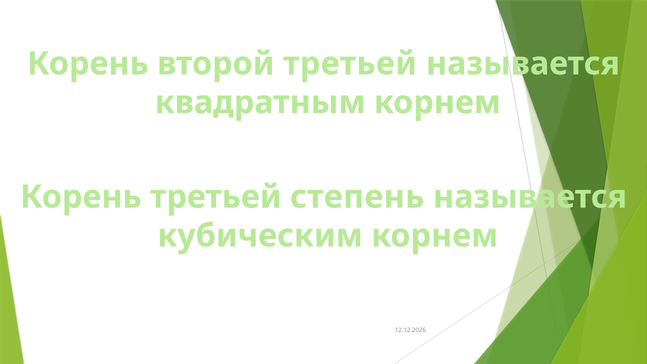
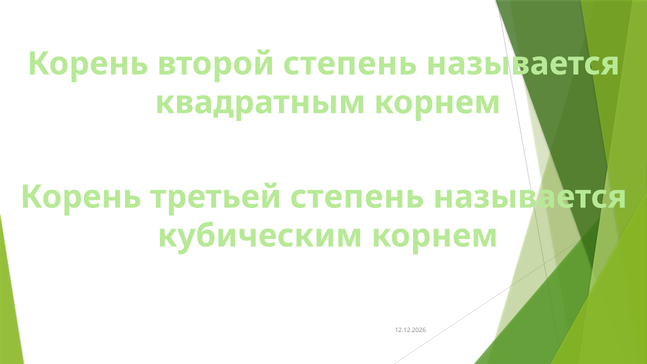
второй третьей: третьей -> степень
